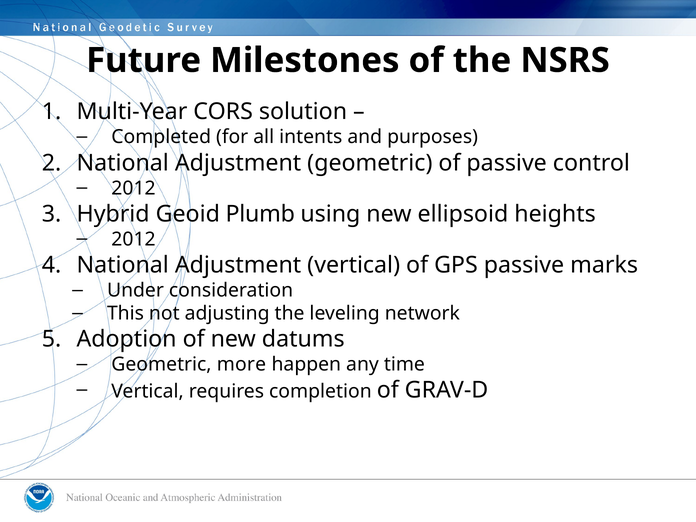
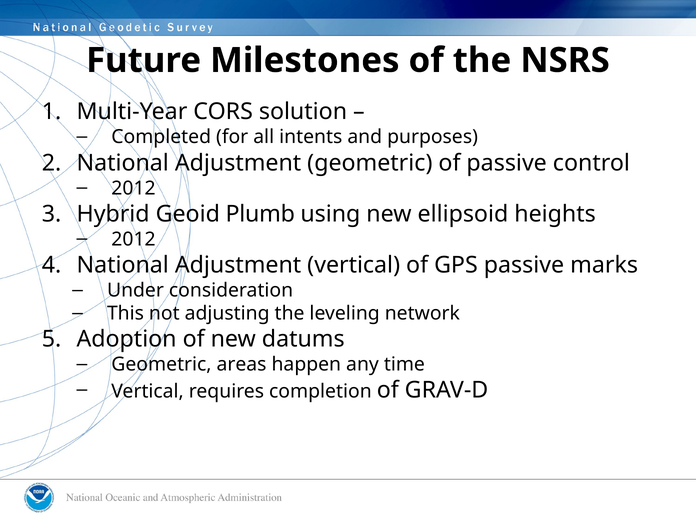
more: more -> areas
